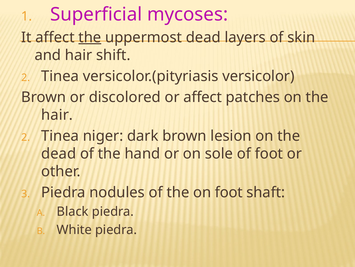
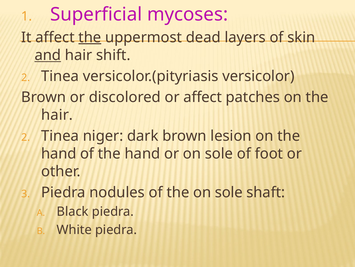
and underline: none -> present
dead at (59, 153): dead -> hand
the on foot: foot -> sole
